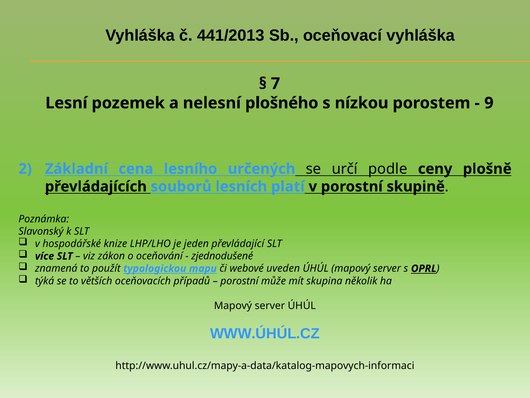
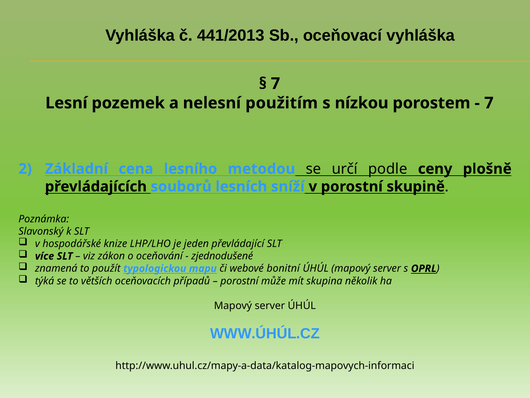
plošného: plošného -> použitím
9 at (489, 103): 9 -> 7
určených: určených -> metodou
platí: platí -> sníží
uveden: uveden -> bonitní
